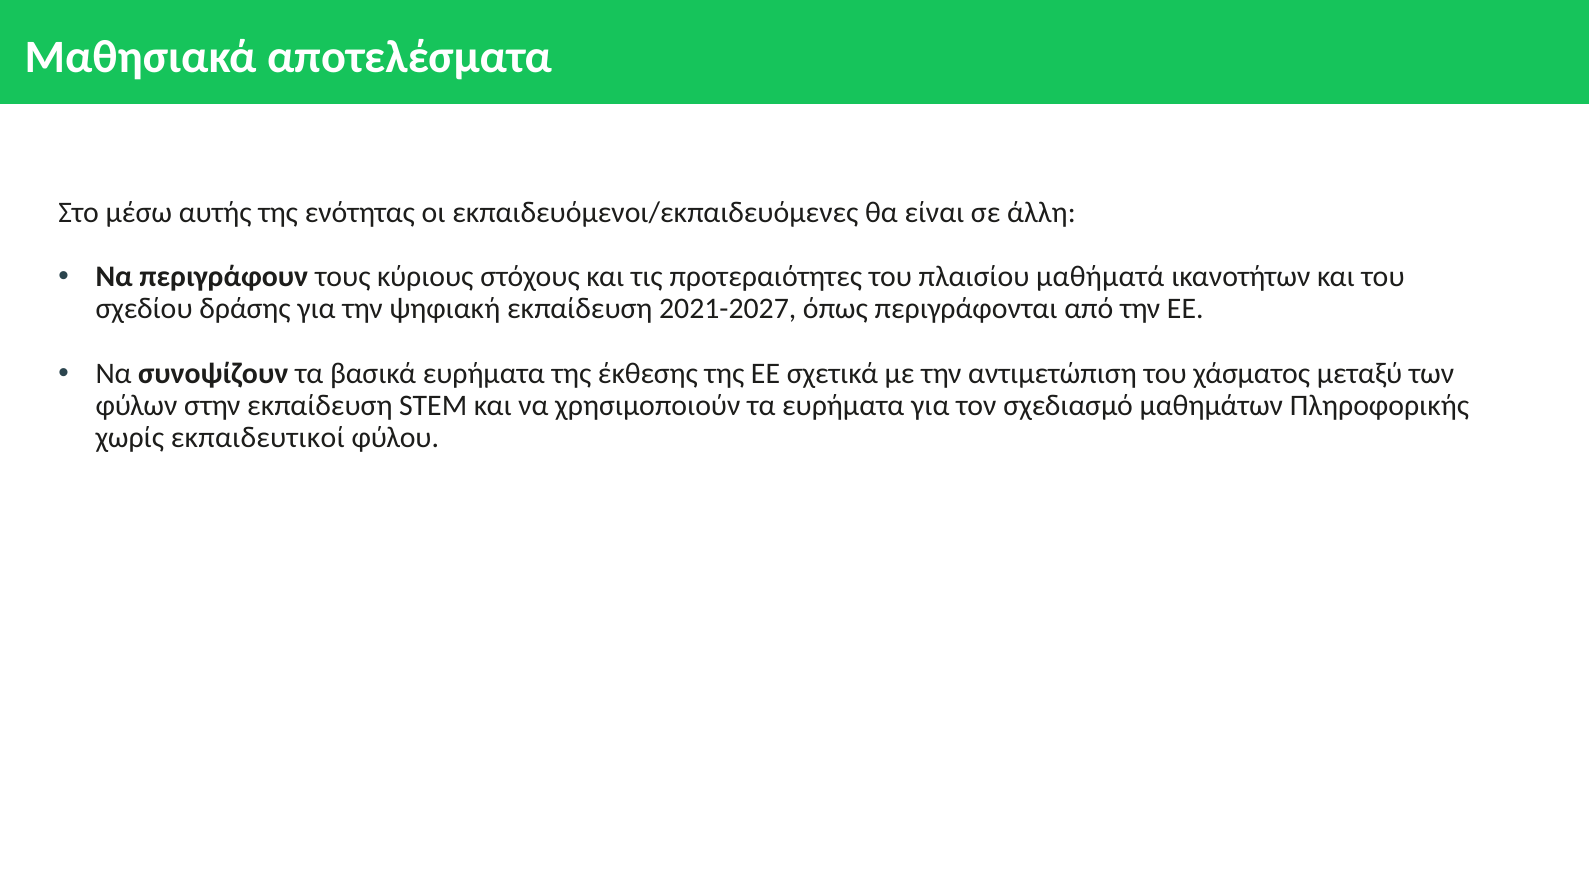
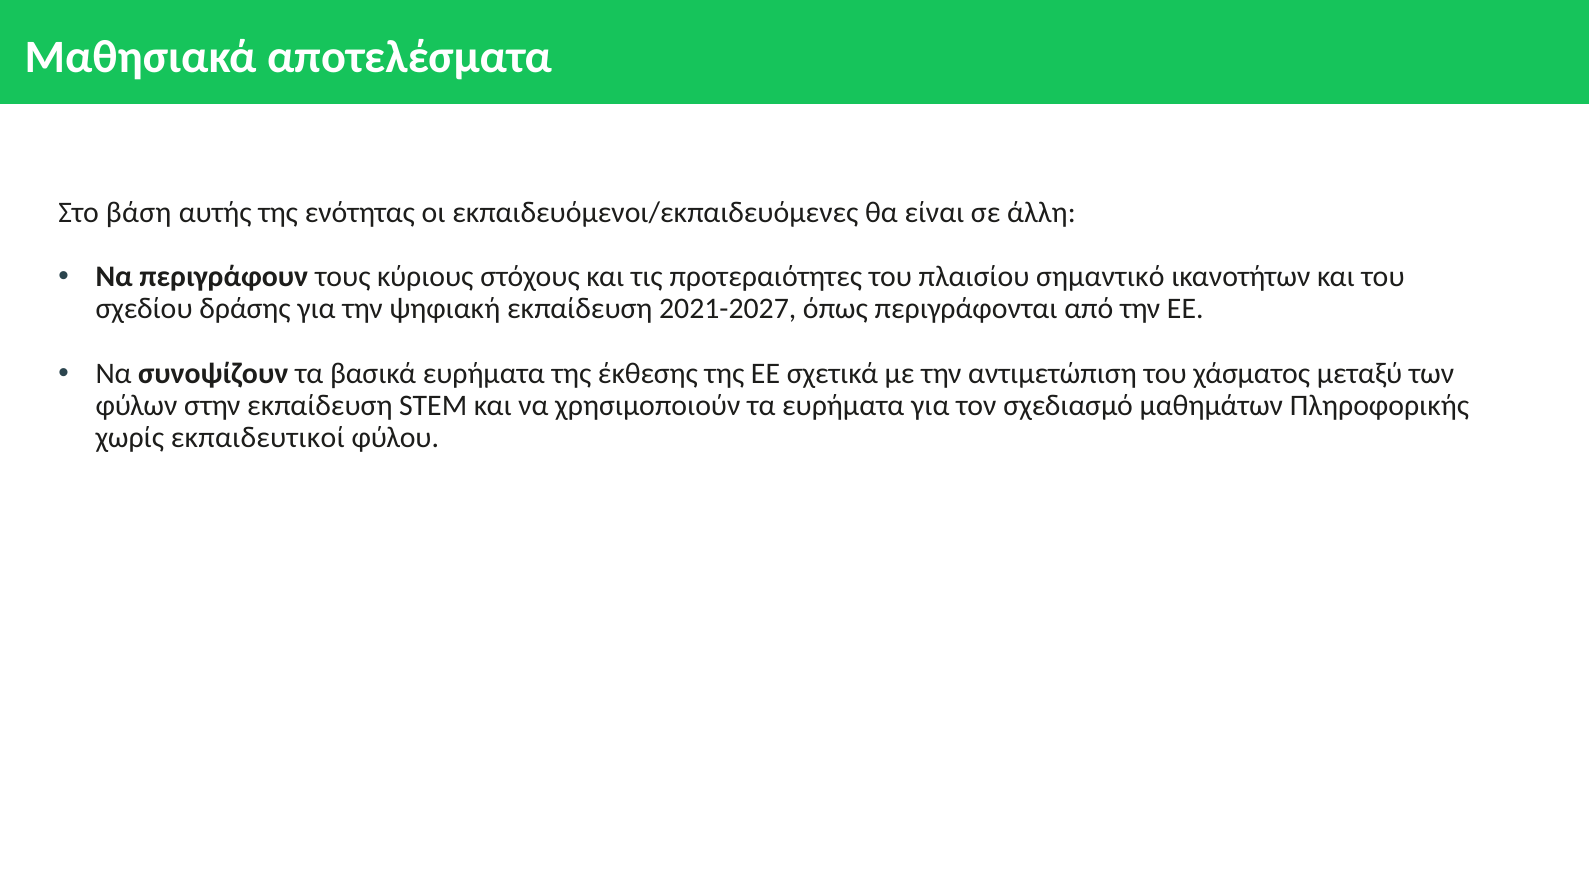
μέσω: μέσω -> βάση
μαθήματά: μαθήματά -> σημαντικό
